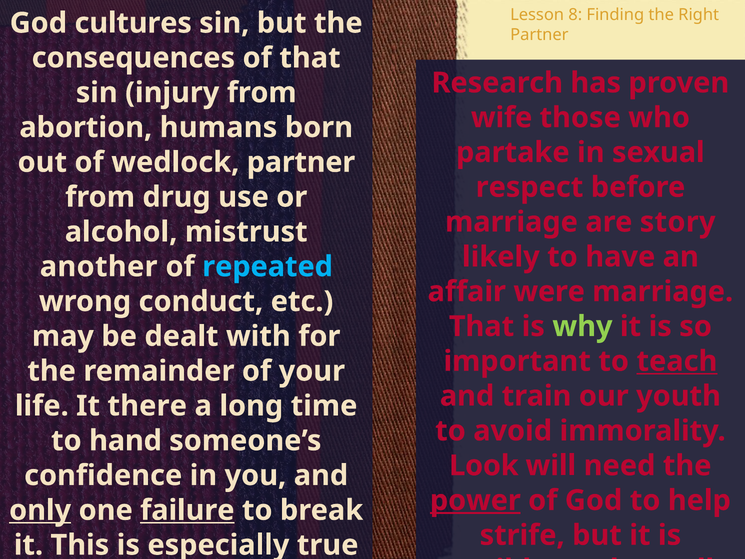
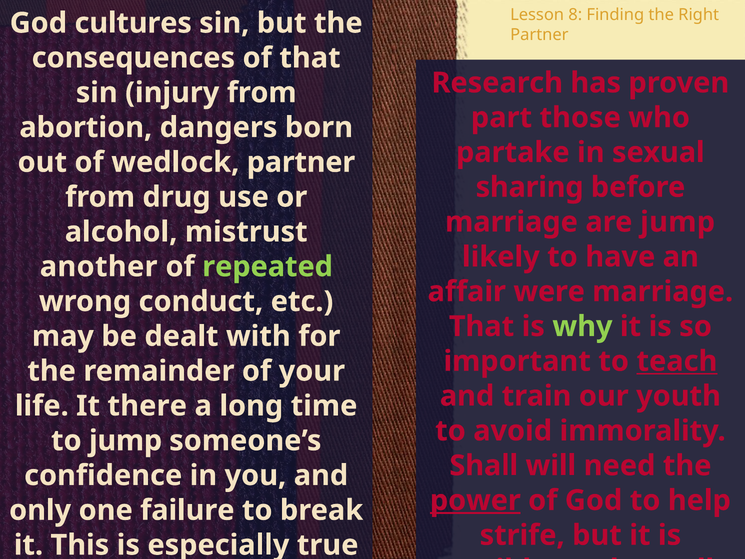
wife: wife -> part
humans: humans -> dangers
respect: respect -> sharing
are story: story -> jump
repeated colour: light blue -> light green
to hand: hand -> jump
Look: Look -> Shall
only underline: present -> none
failure underline: present -> none
